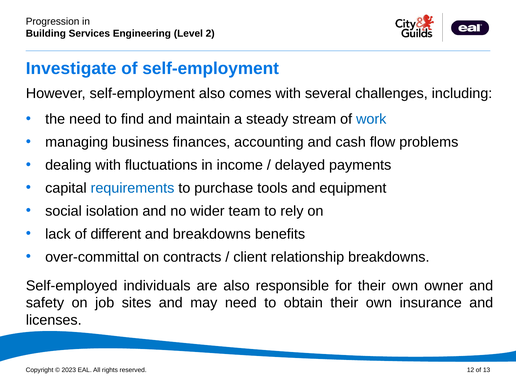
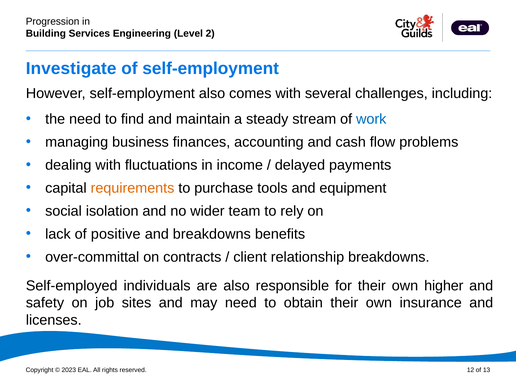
requirements colour: blue -> orange
different: different -> positive
owner: owner -> higher
